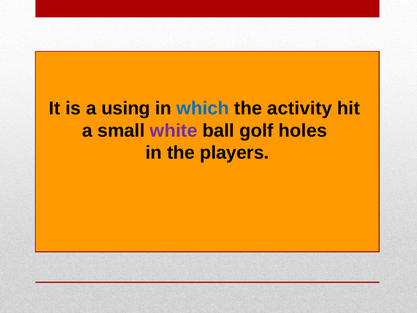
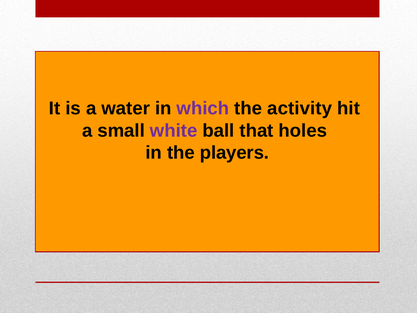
using: using -> water
which colour: blue -> purple
golf: golf -> that
